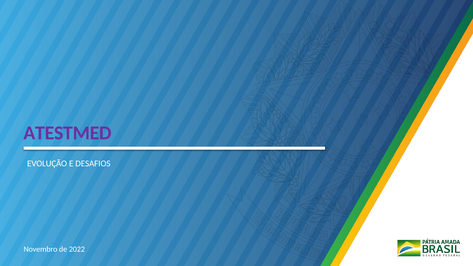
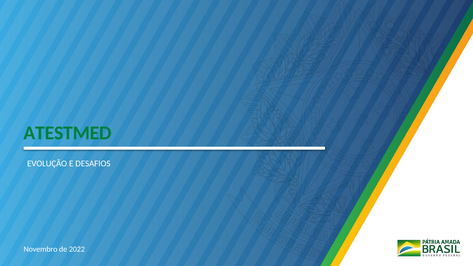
ATESTMED colour: purple -> green
